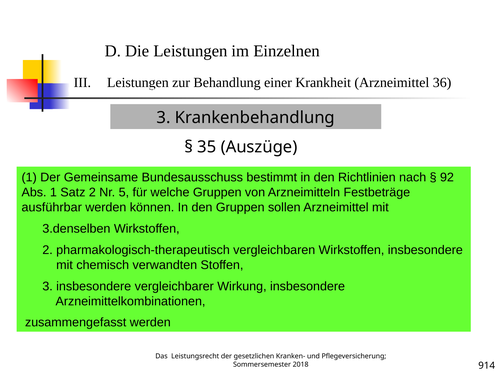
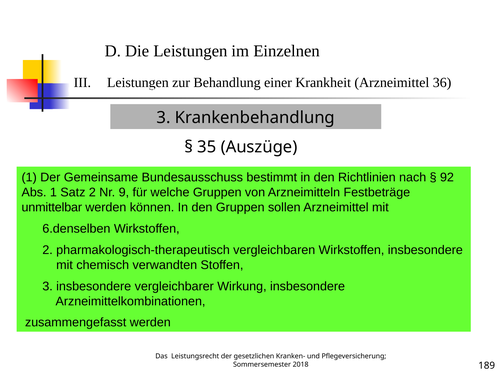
5: 5 -> 9
ausführbar: ausführbar -> unmittelbar
3.denselben: 3.denselben -> 6.denselben
914: 914 -> 189
